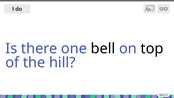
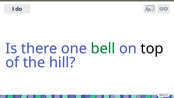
bell colour: black -> green
